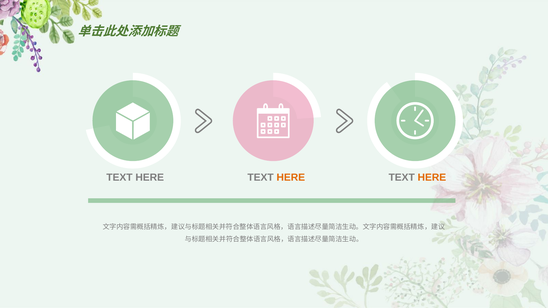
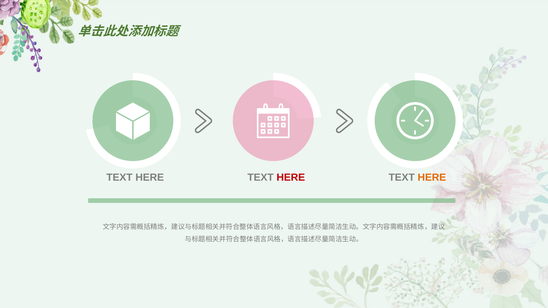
HERE at (291, 178) colour: orange -> red
